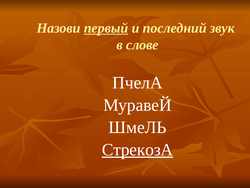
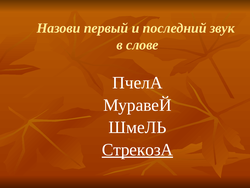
первый underline: present -> none
